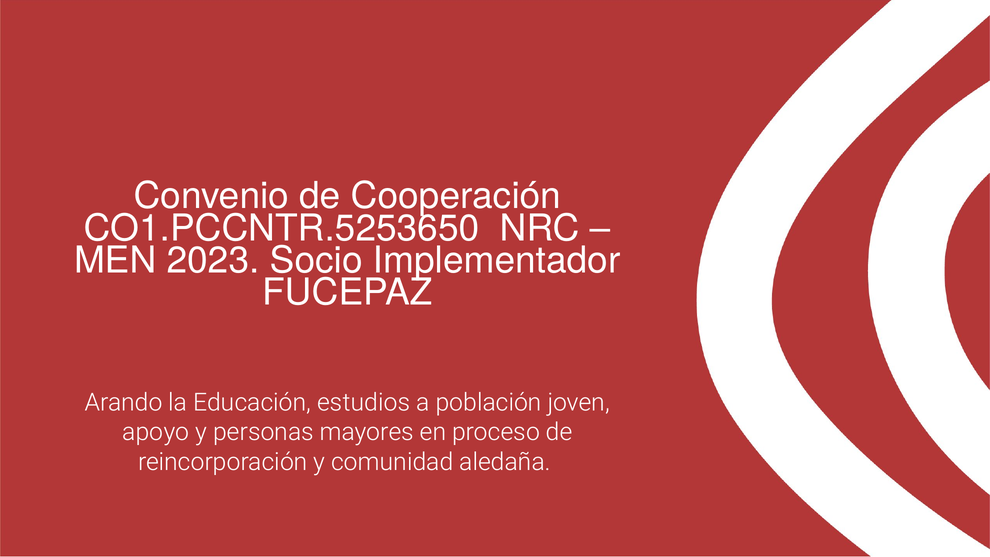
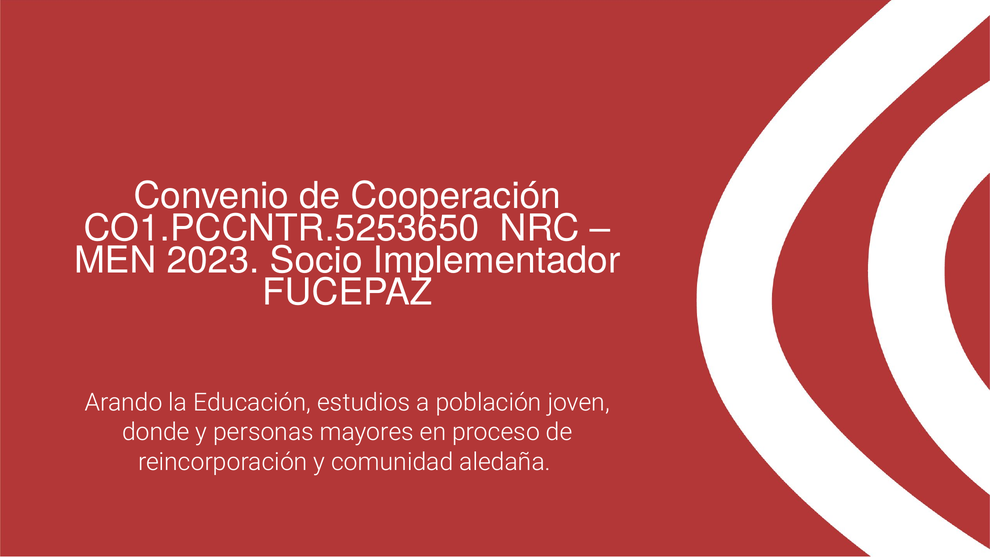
apoyo: apoyo -> donde
